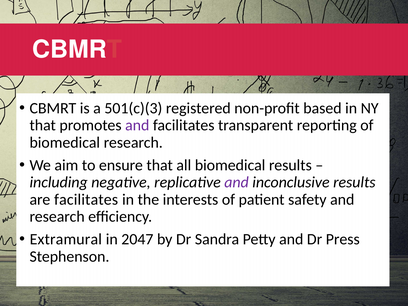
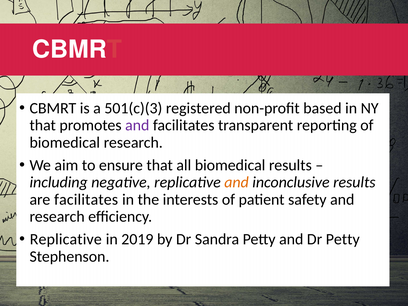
and at (237, 182) colour: purple -> orange
Extramural at (66, 239): Extramural -> Replicative
2047: 2047 -> 2019
Dr Press: Press -> Petty
